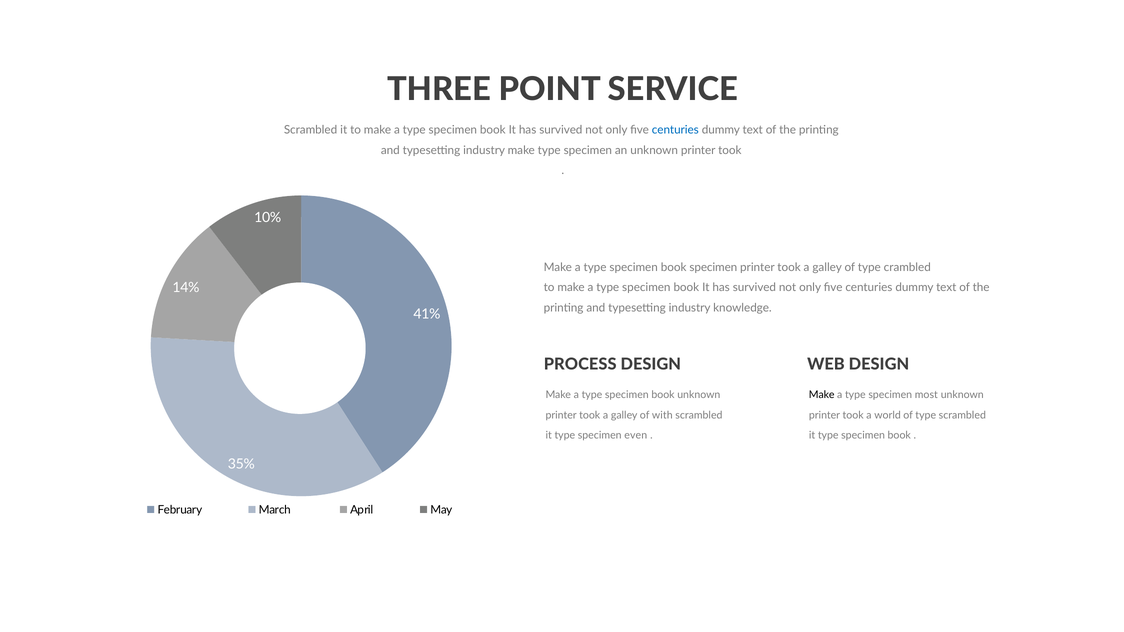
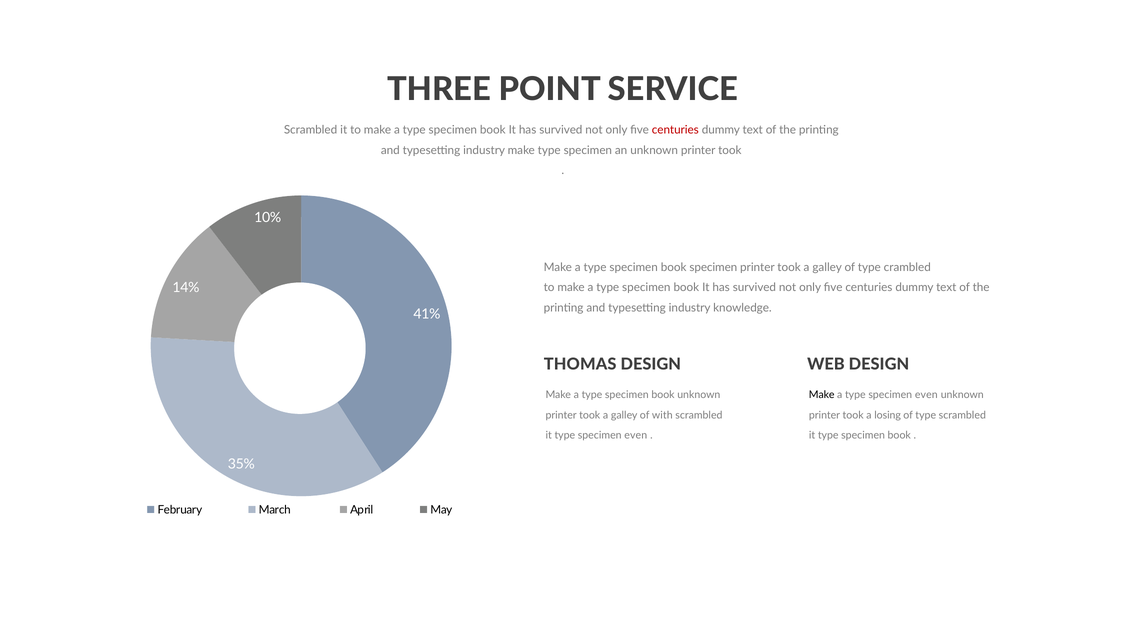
centuries at (675, 130) colour: blue -> red
PROCESS: PROCESS -> THOMAS
a type specimen most: most -> even
world: world -> losing
